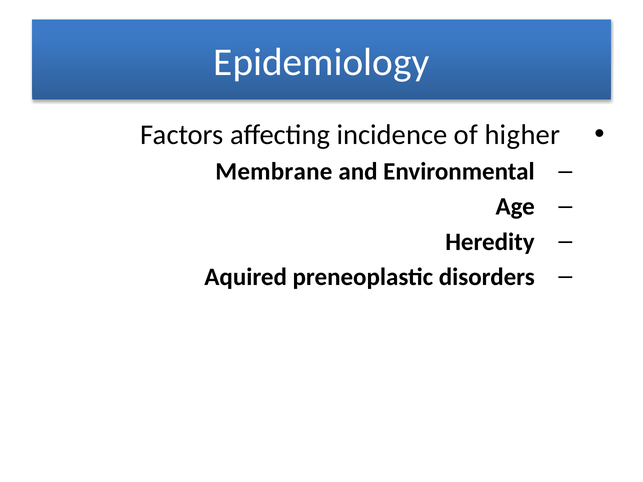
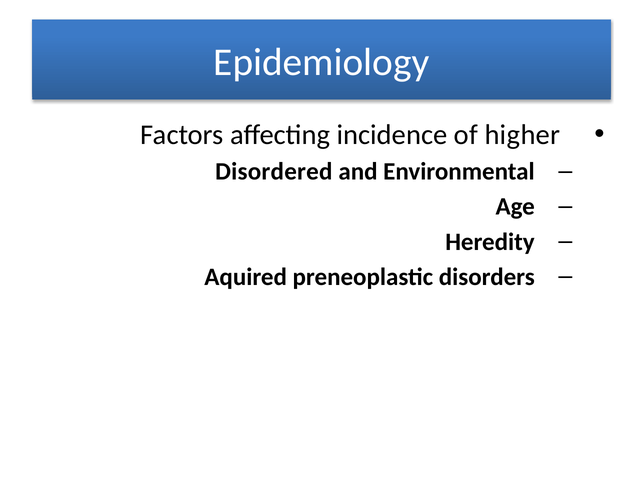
Membrane: Membrane -> Disordered
